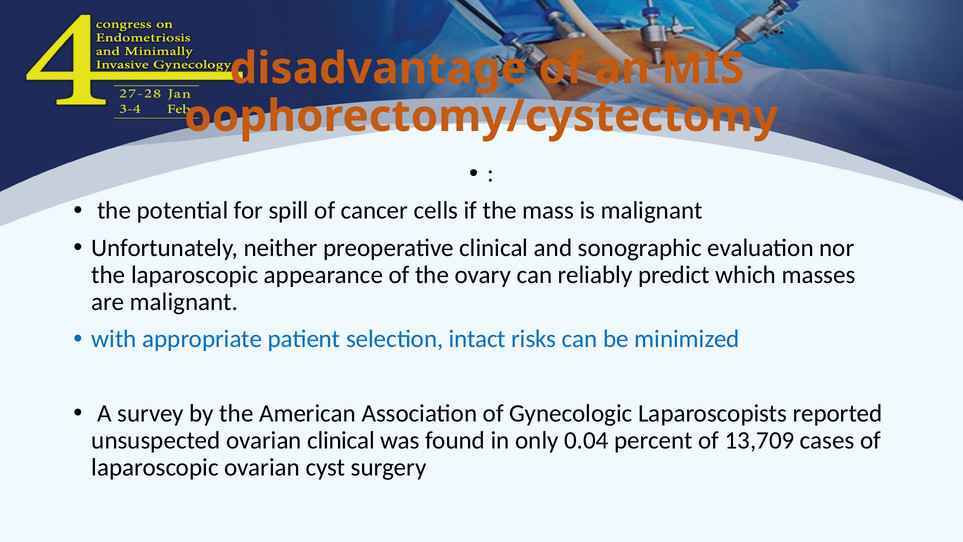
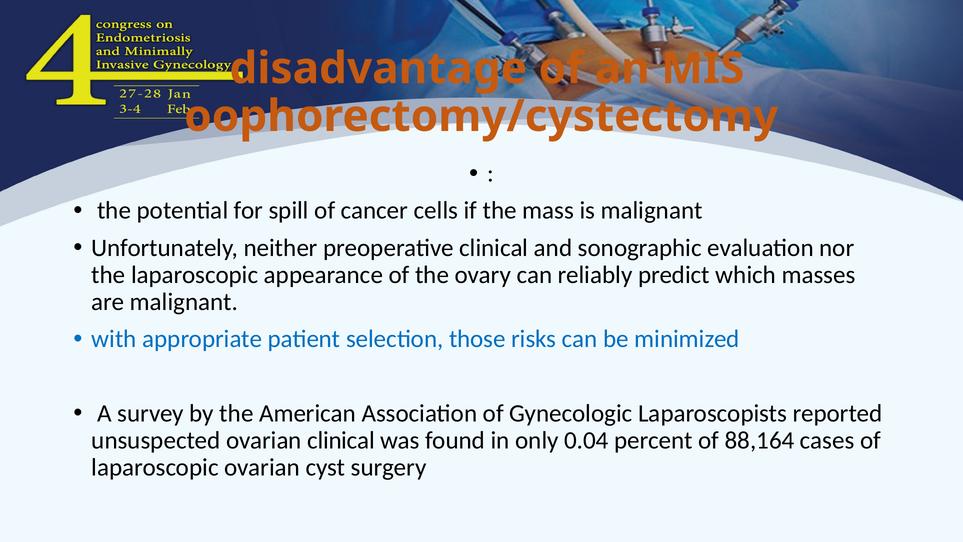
intact: intact -> those
13,709: 13,709 -> 88,164
